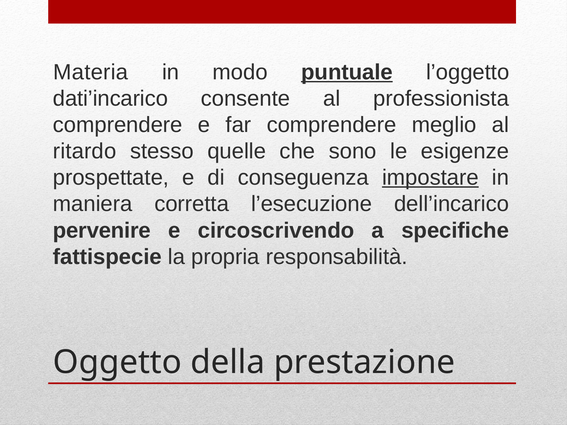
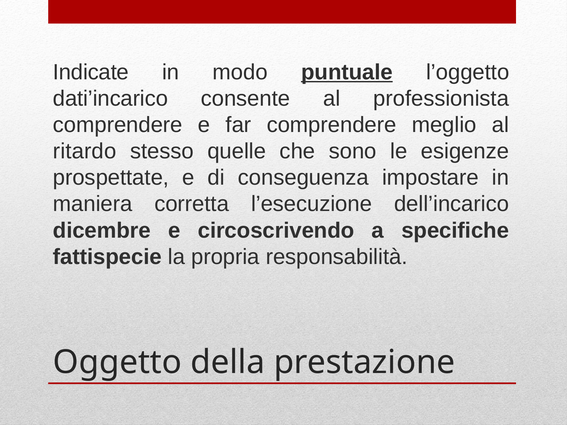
Materia: Materia -> Indicate
impostare underline: present -> none
pervenire: pervenire -> dicembre
